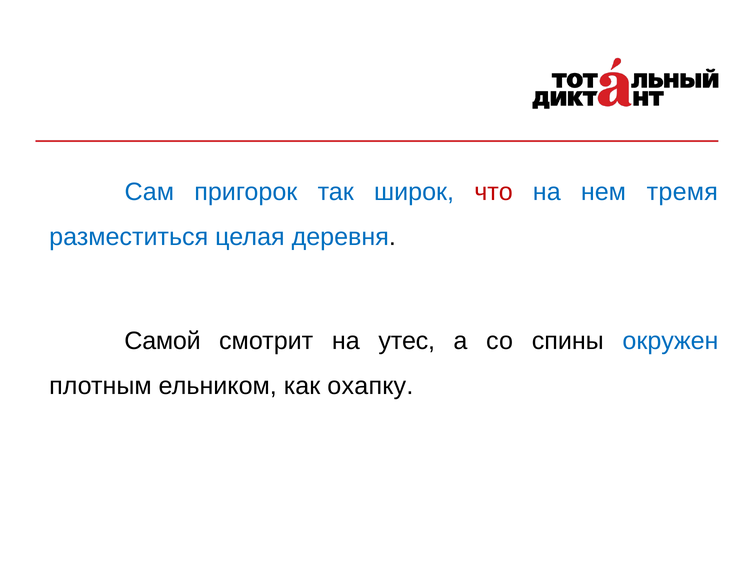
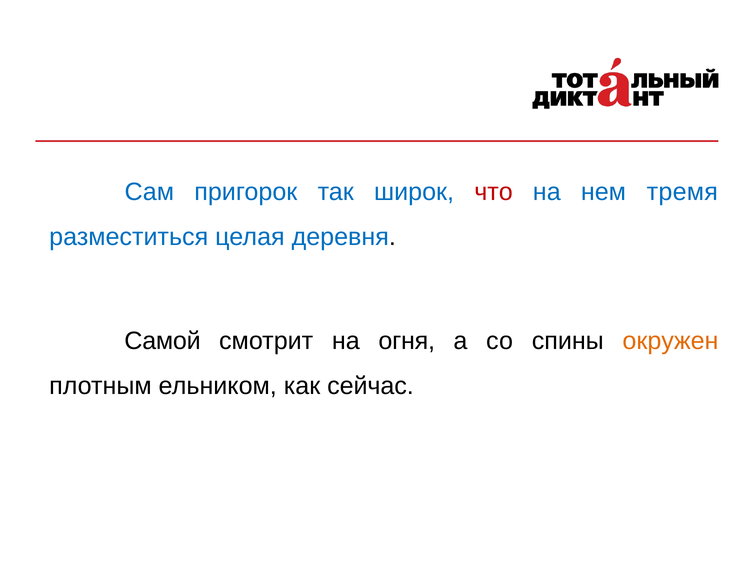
утес: утес -> огня
окружен colour: blue -> orange
охапку: охапку -> сейчас
